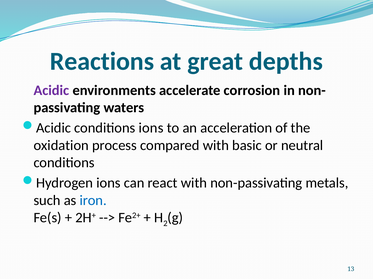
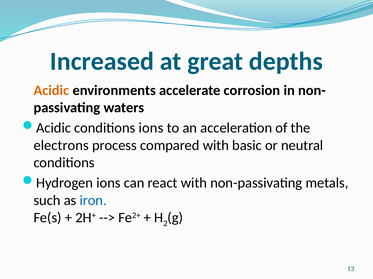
Reactions: Reactions -> Increased
Acidic at (51, 91) colour: purple -> orange
oxidation: oxidation -> electrons
